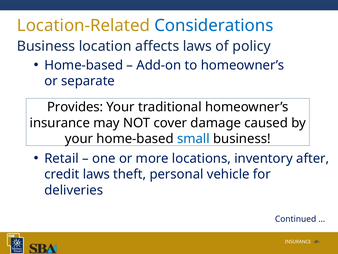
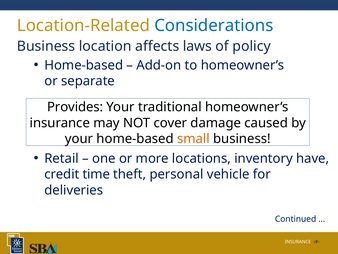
small colour: blue -> orange
after: after -> have
credit laws: laws -> time
